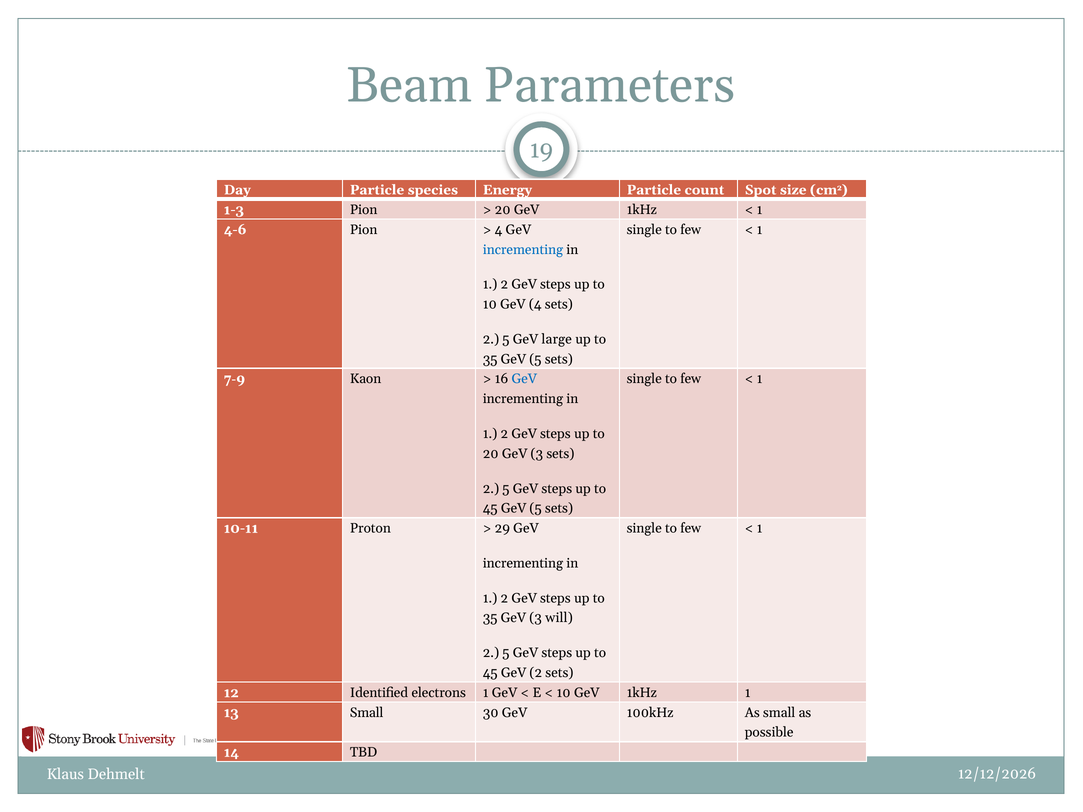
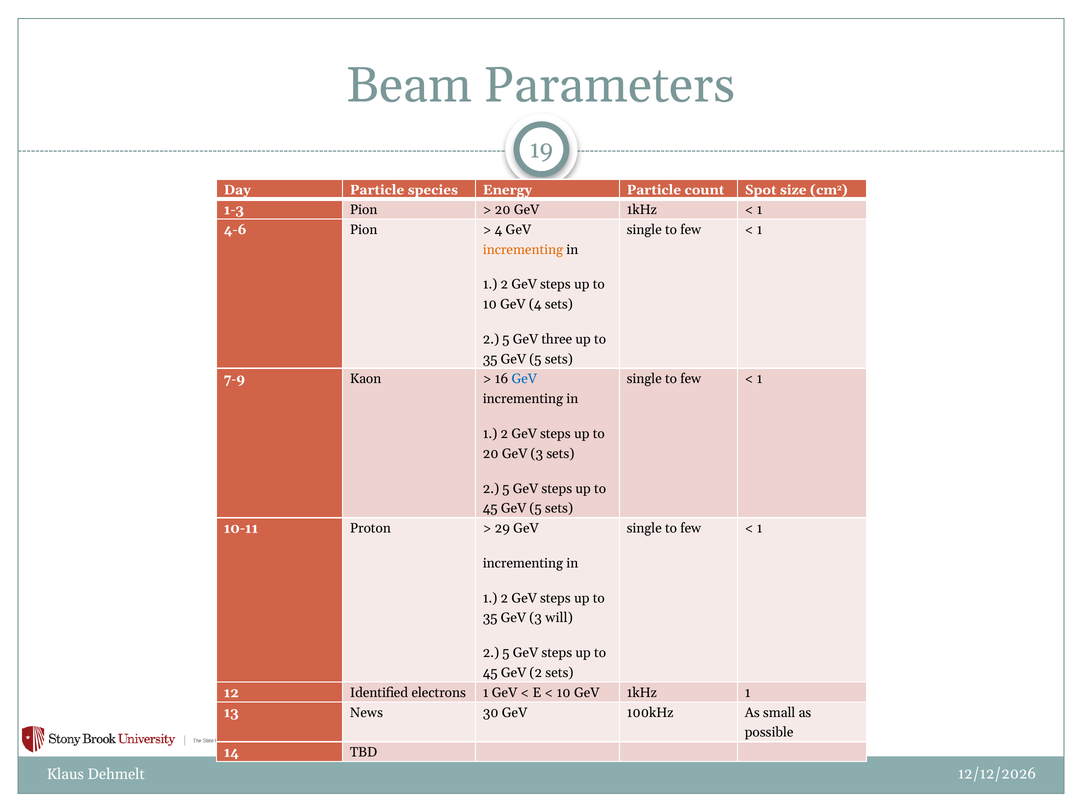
incrementing at (523, 250) colour: blue -> orange
large: large -> three
13 Small: Small -> News
